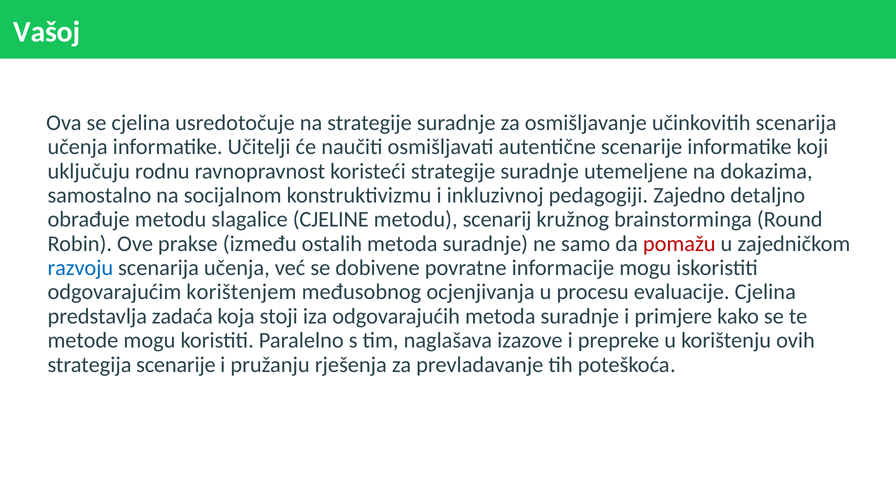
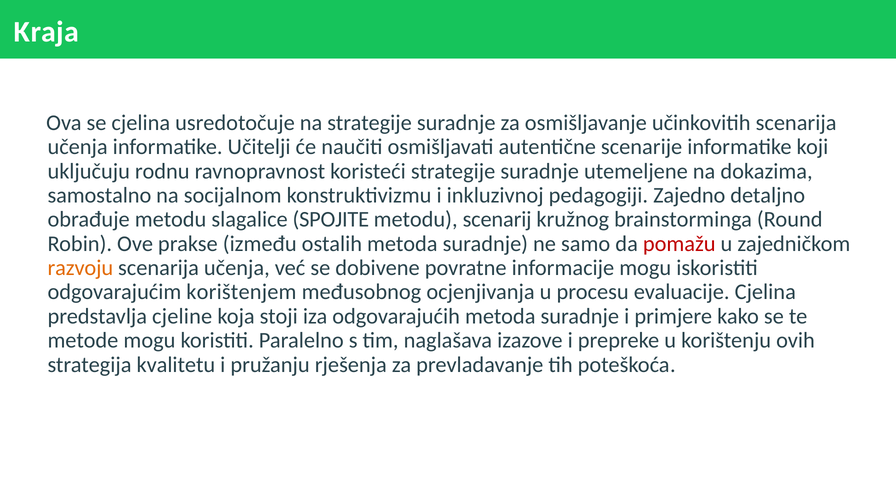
Vašoj: Vašoj -> Kraja
CJELINE: CJELINE -> SPOJITE
razvoju colour: blue -> orange
zadaća: zadaća -> cjeline
strategija scenarije: scenarije -> kvalitetu
